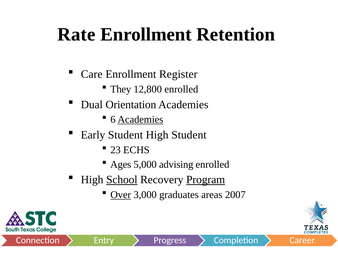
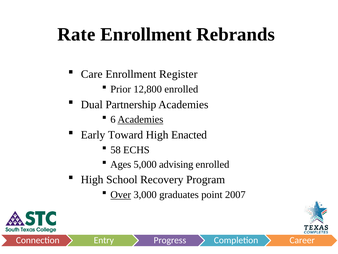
Retention: Retention -> Rebrands
They: They -> Prior
Orientation: Orientation -> Partnership
Early Student: Student -> Toward
High Student: Student -> Enacted
23: 23 -> 58
School underline: present -> none
Program underline: present -> none
areas: areas -> point
